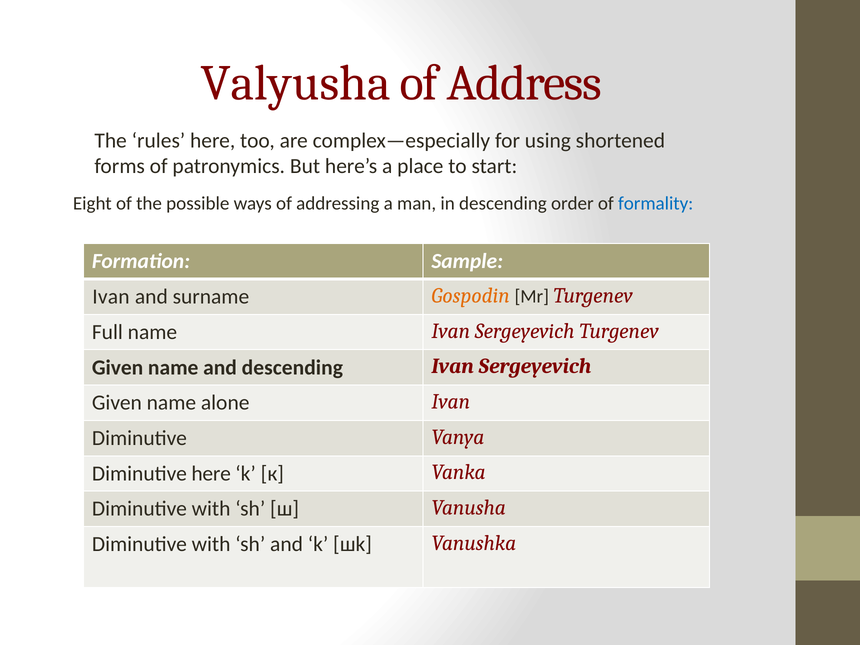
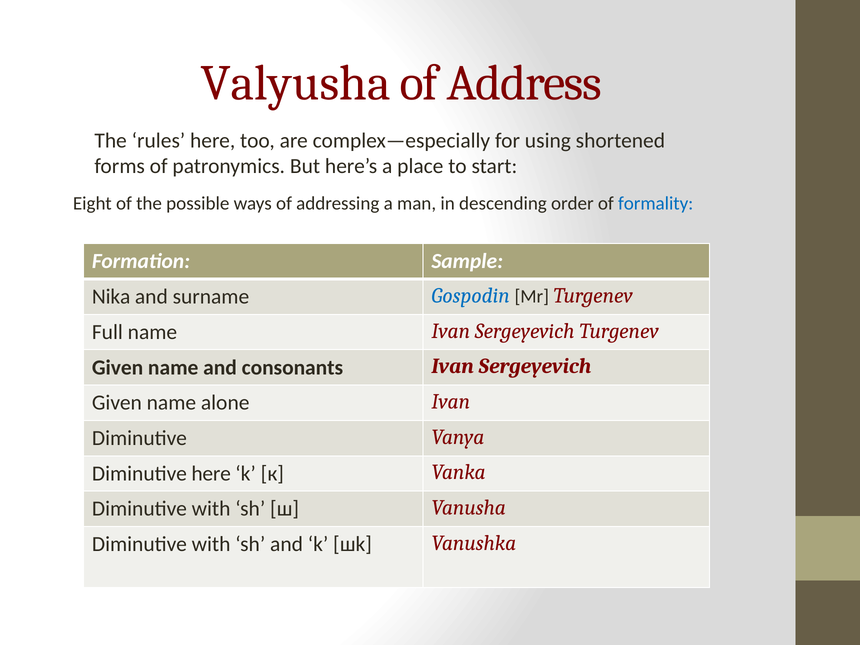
Ivan at (111, 297): Ivan -> Nika
Gospodin colour: orange -> blue
and descending: descending -> consonants
